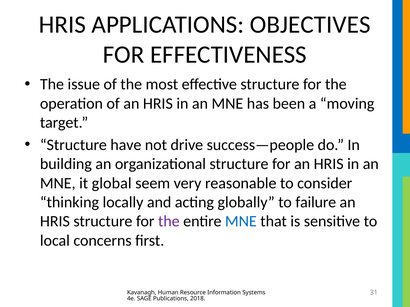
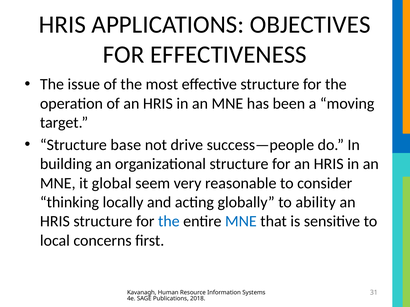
have: have -> base
failure: failure -> ability
the at (169, 222) colour: purple -> blue
